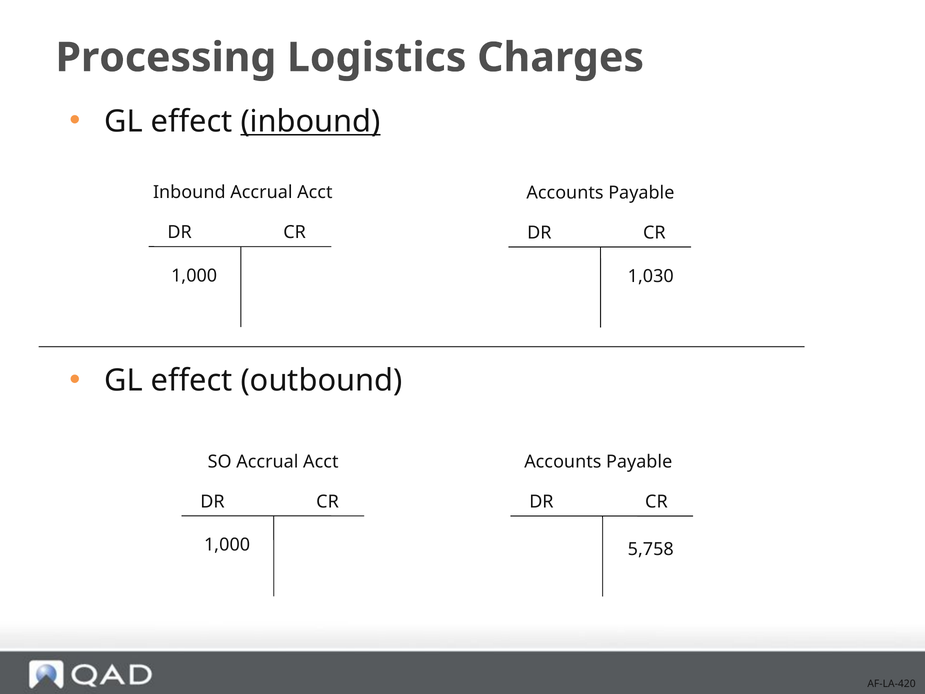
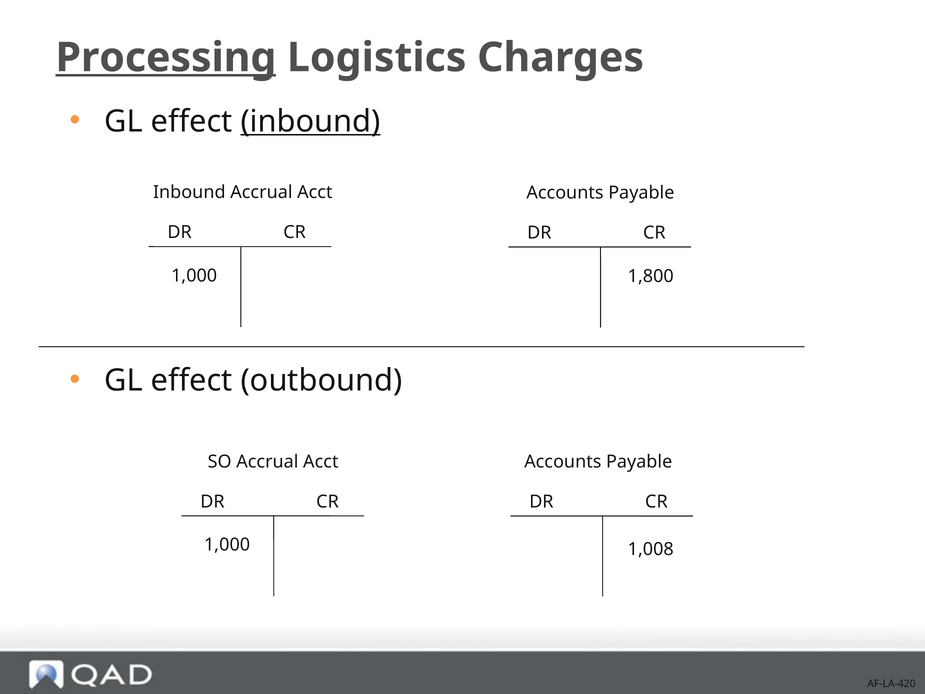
Processing underline: none -> present
1,030: 1,030 -> 1,800
5,758: 5,758 -> 1,008
